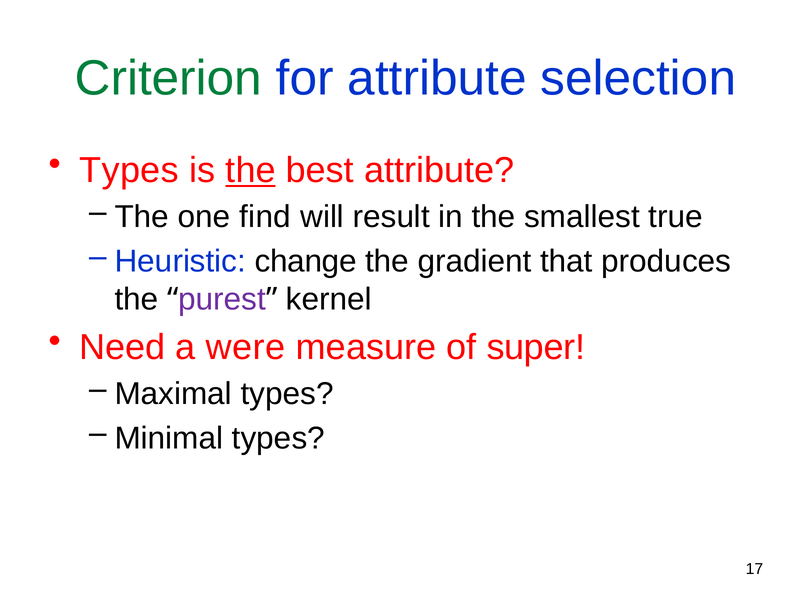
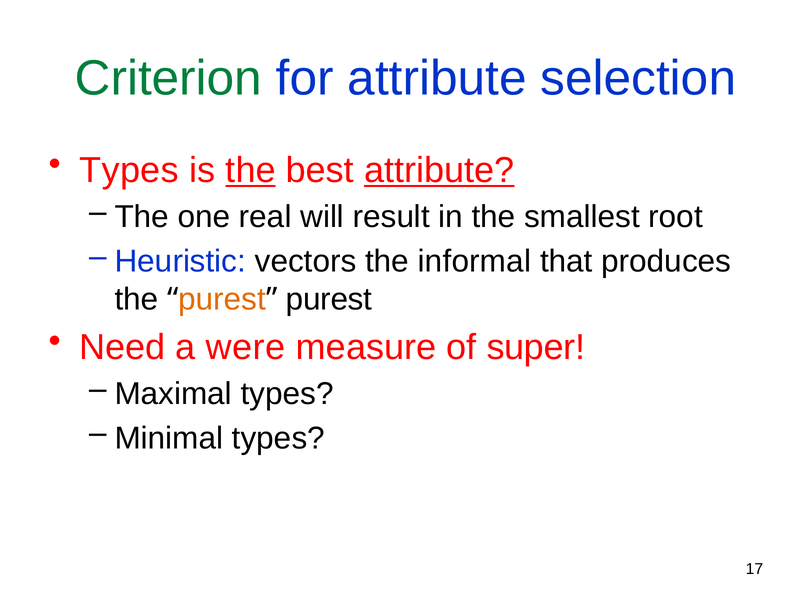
attribute at (439, 170) underline: none -> present
find: find -> real
true: true -> root
change: change -> vectors
gradient: gradient -> informal
purest at (222, 299) colour: purple -> orange
kernel at (329, 299): kernel -> purest
